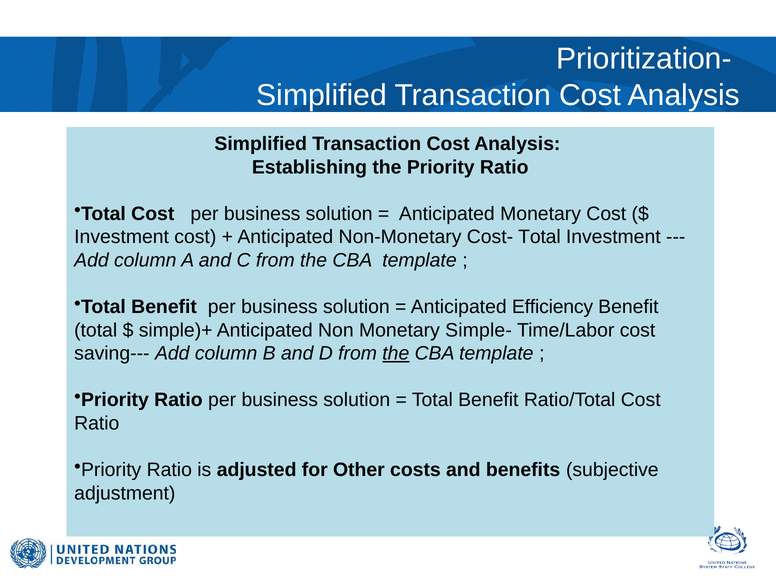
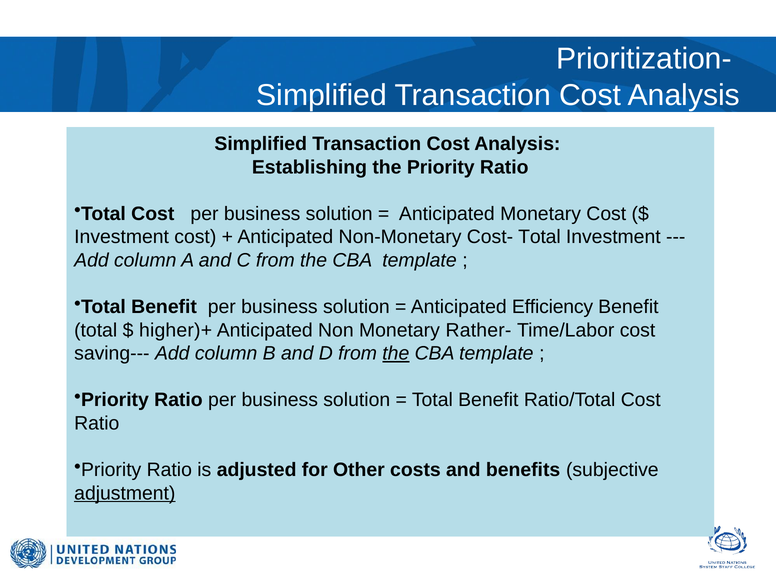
simple)+: simple)+ -> higher)+
Simple-: Simple- -> Rather-
adjustment underline: none -> present
